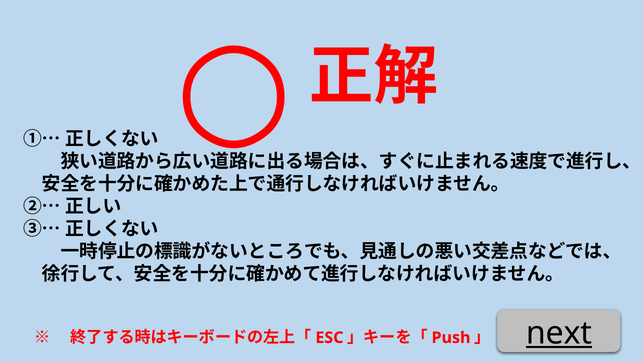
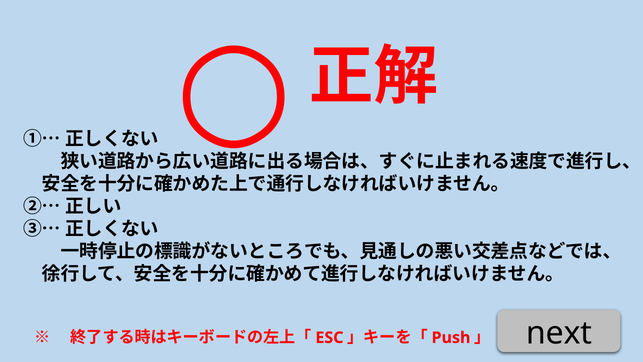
next underline: present -> none
